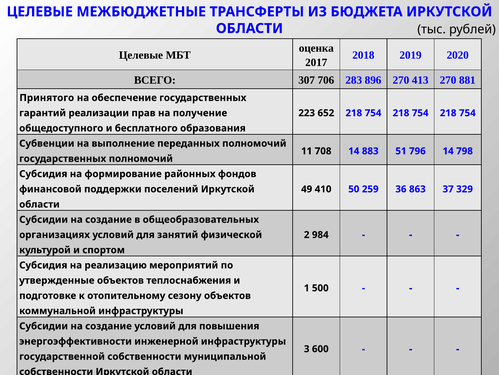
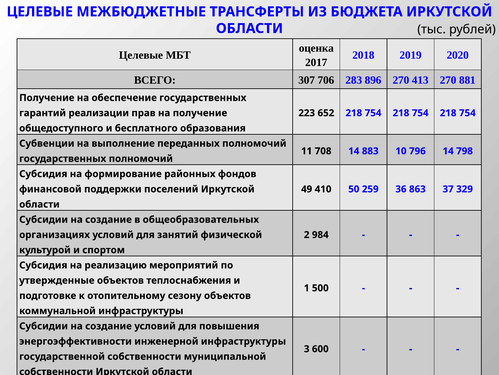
Принятого at (47, 98): Принятого -> Получение
51: 51 -> 10
